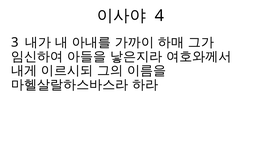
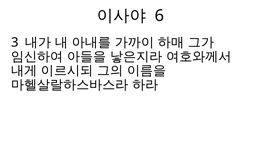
4: 4 -> 6
